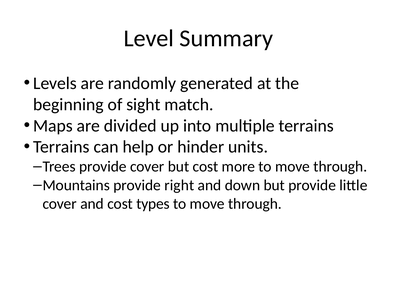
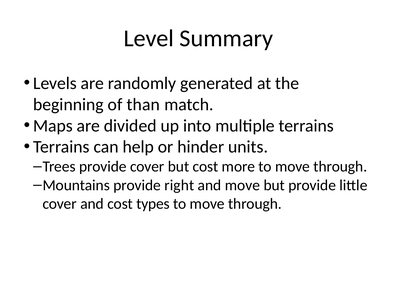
sight: sight -> than
and down: down -> move
